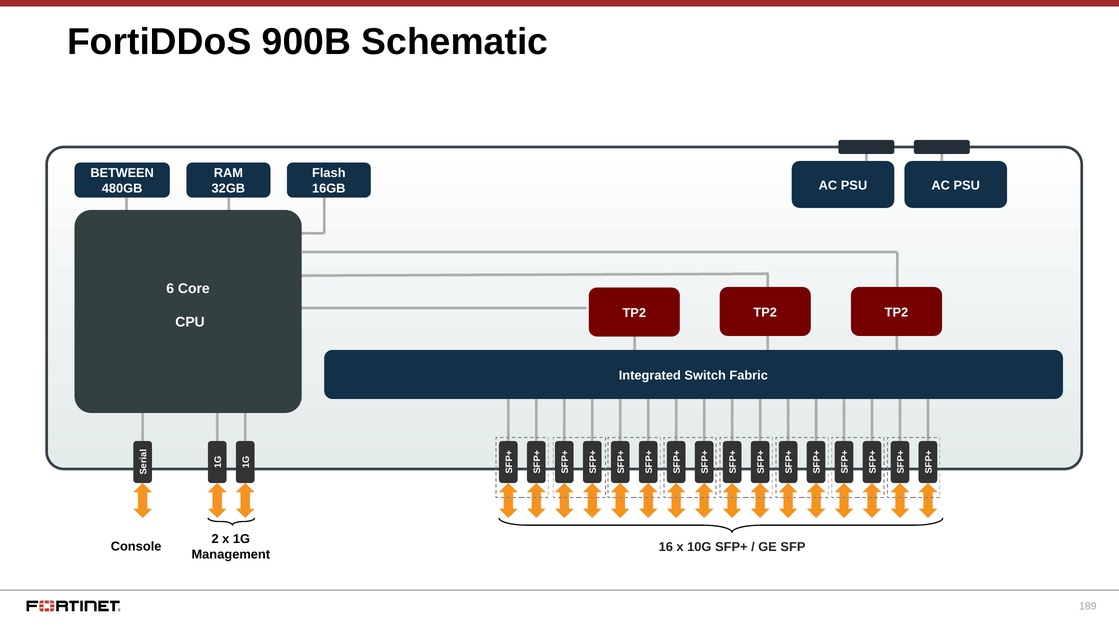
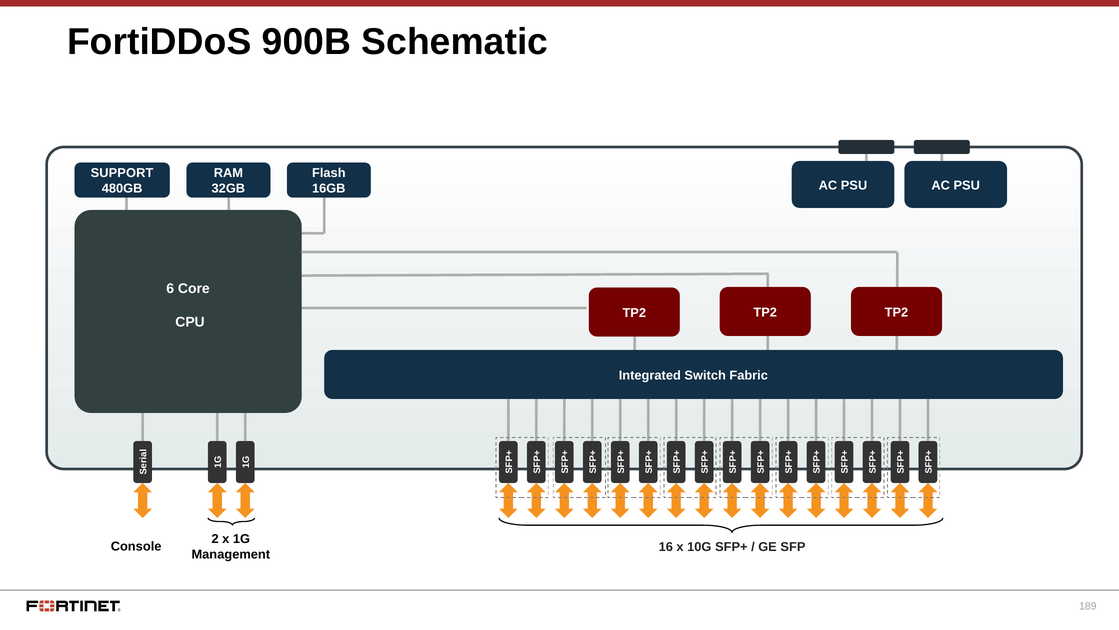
BETWEEN: BETWEEN -> SUPPORT
